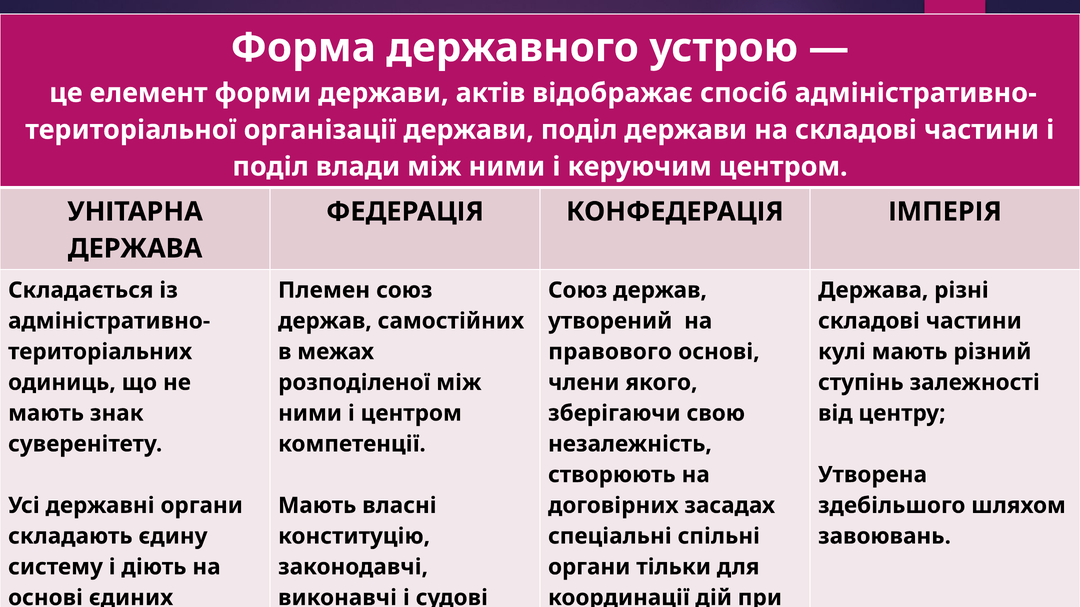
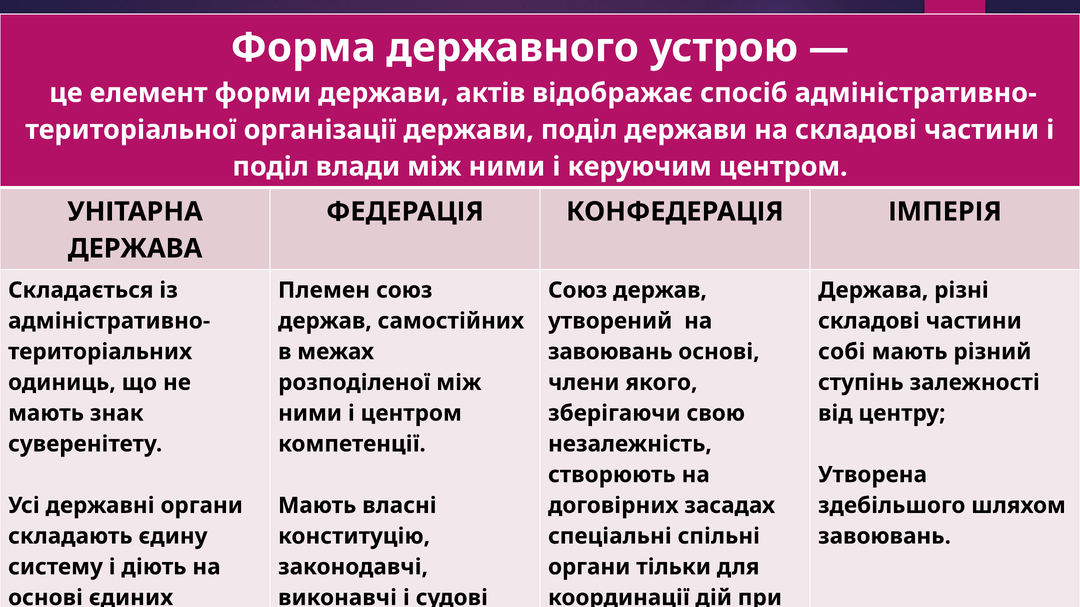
правового at (610, 352): правового -> завоювань
кулі: кулі -> собі
